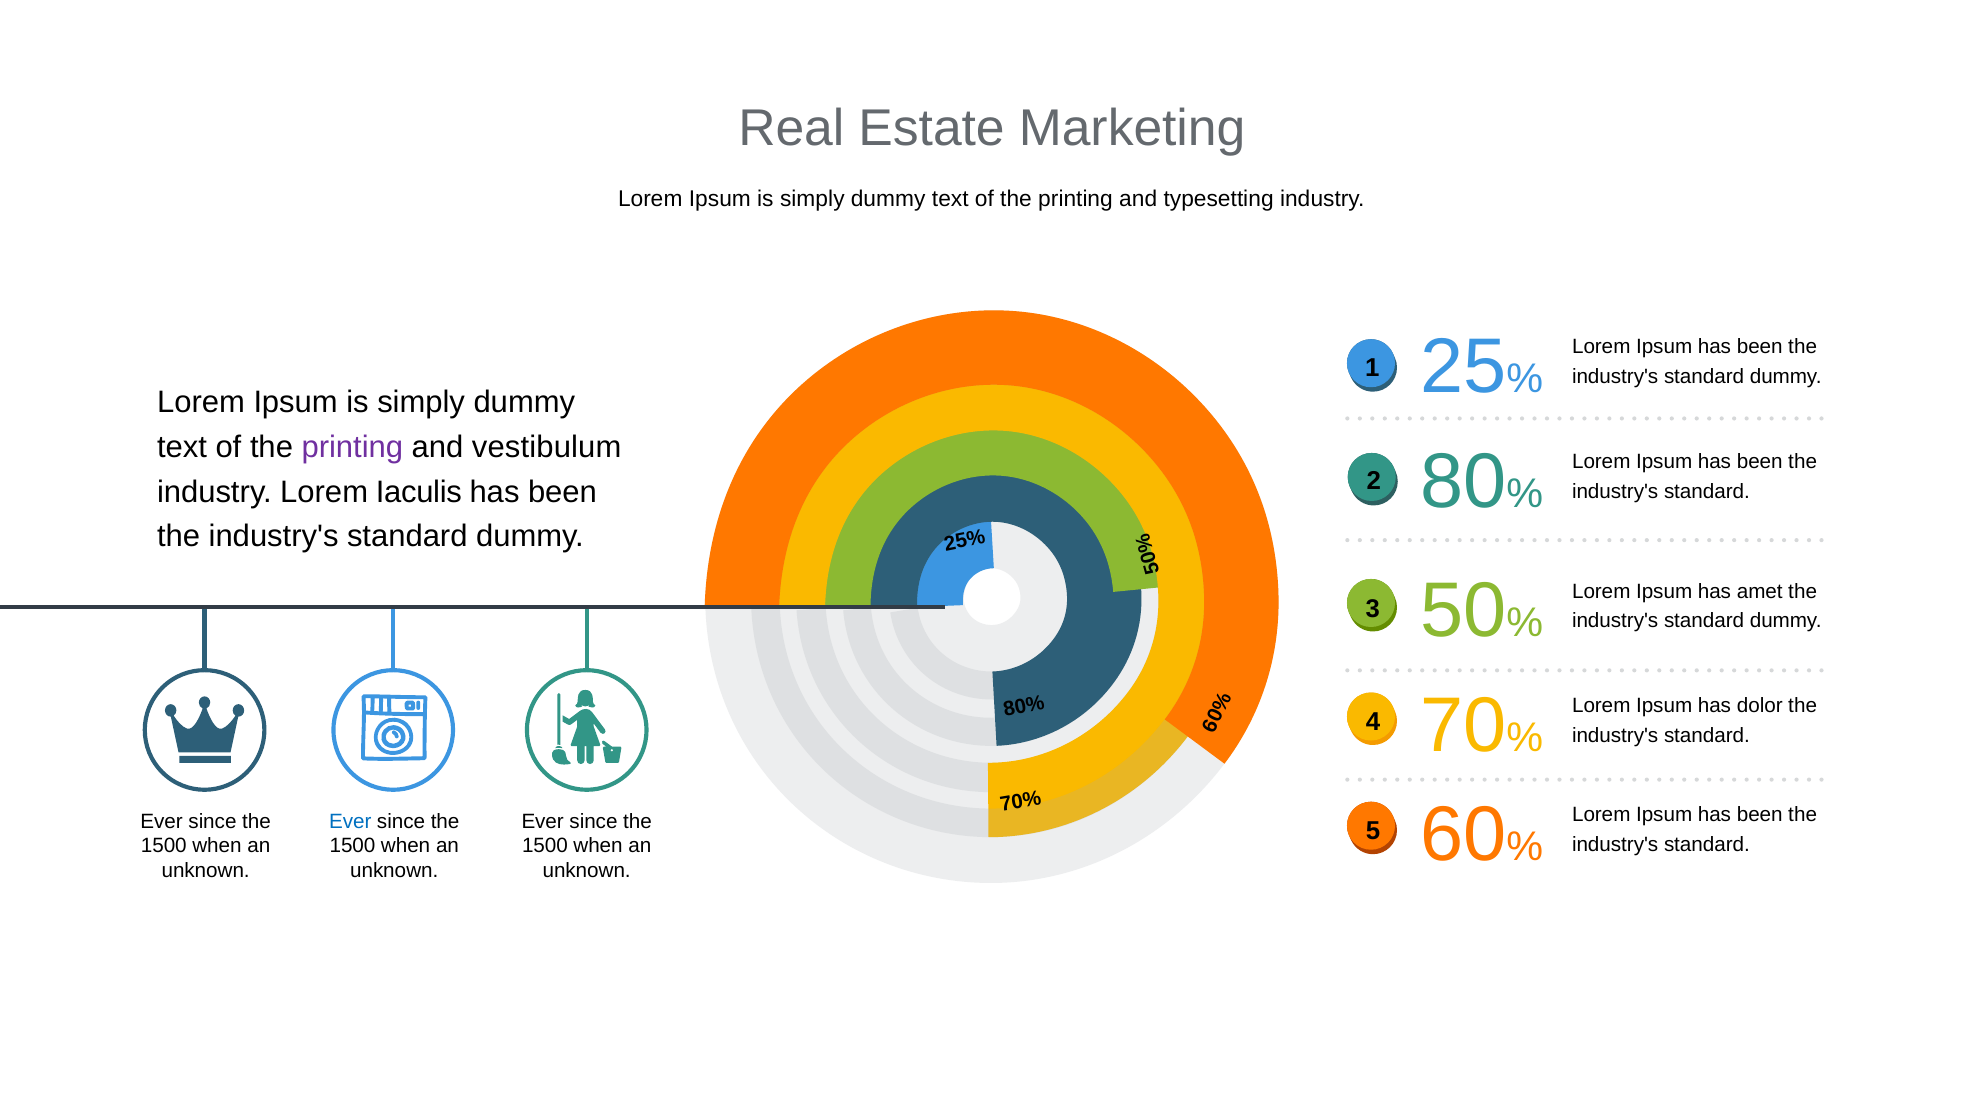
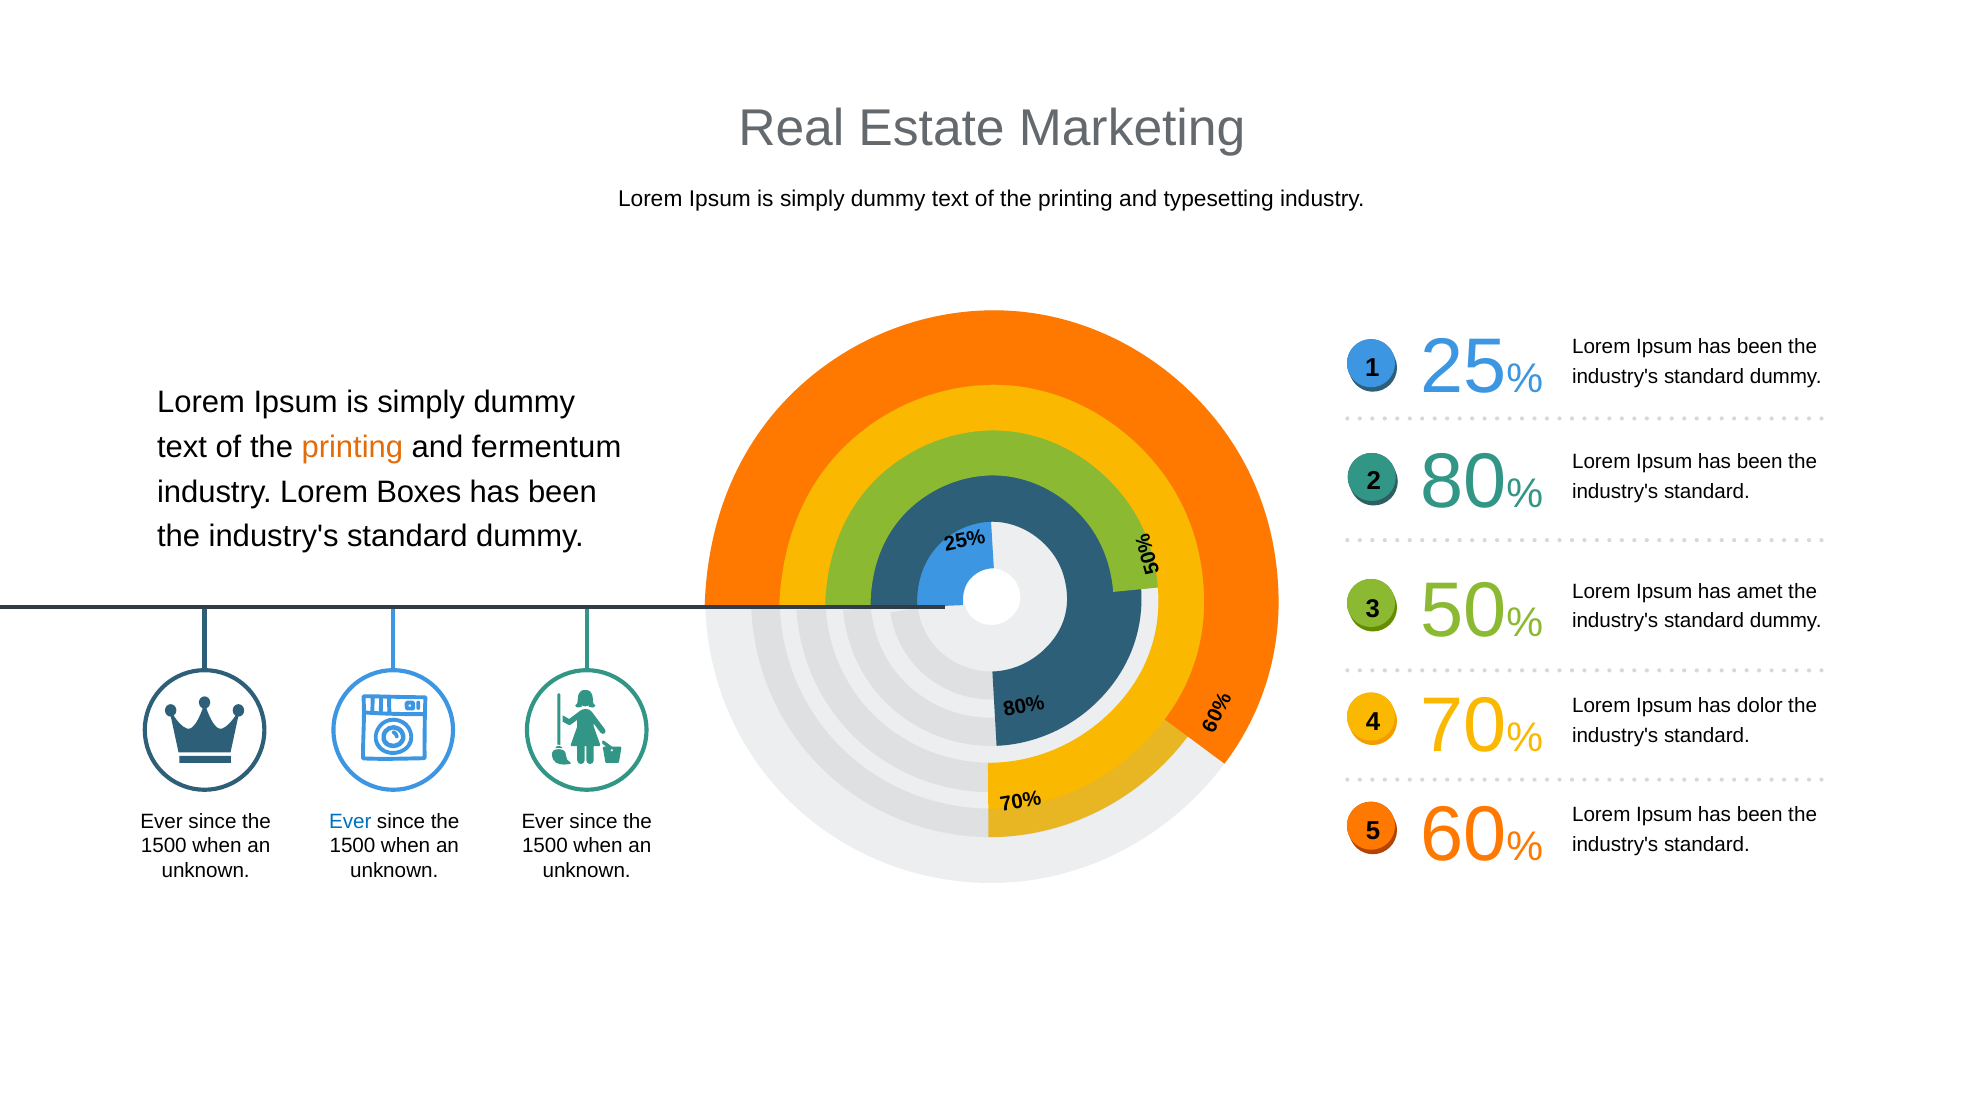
printing at (352, 447) colour: purple -> orange
vestibulum: vestibulum -> fermentum
Iaculis: Iaculis -> Boxes
